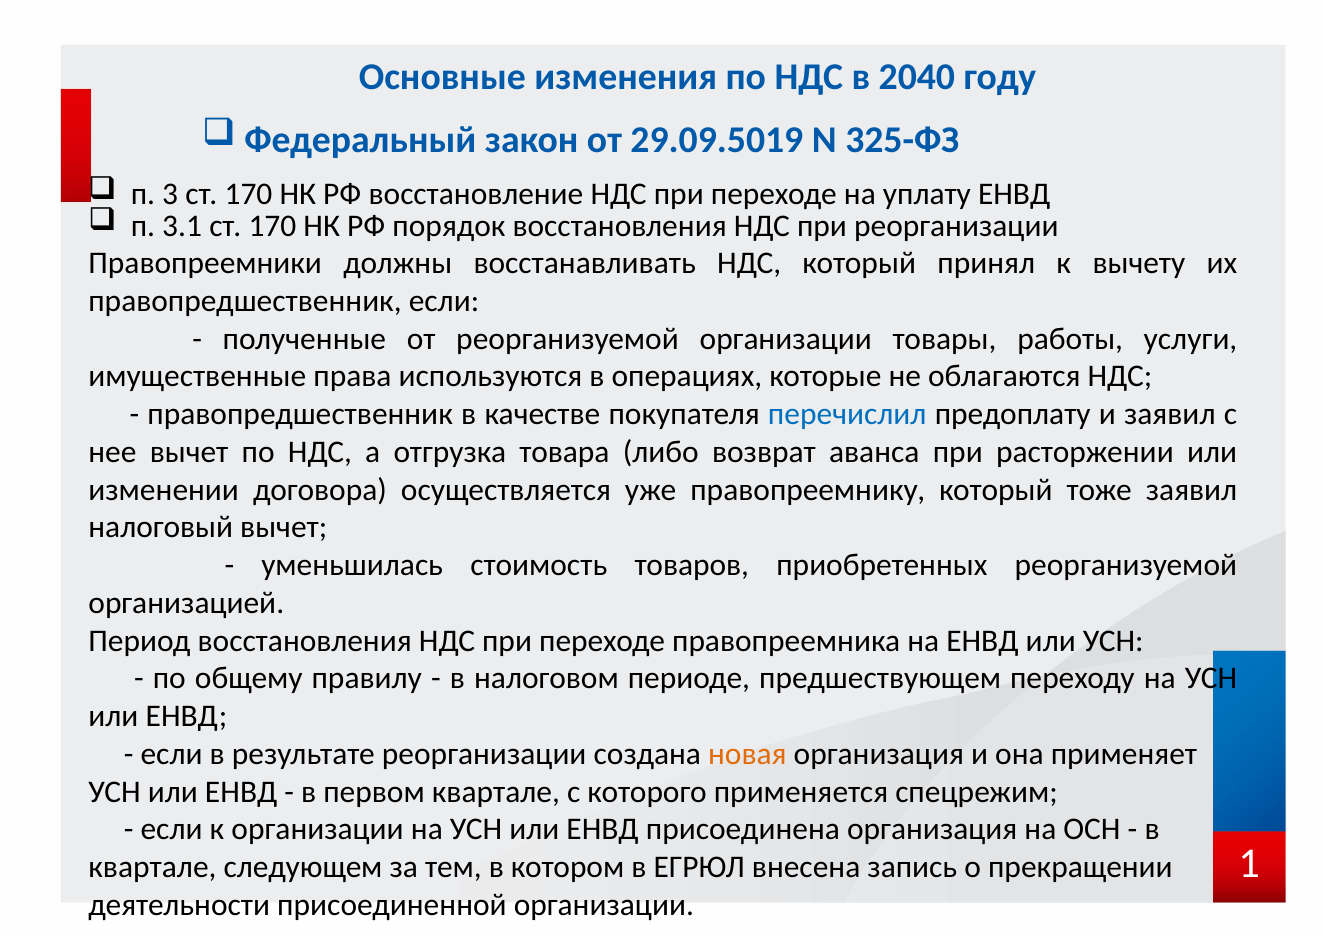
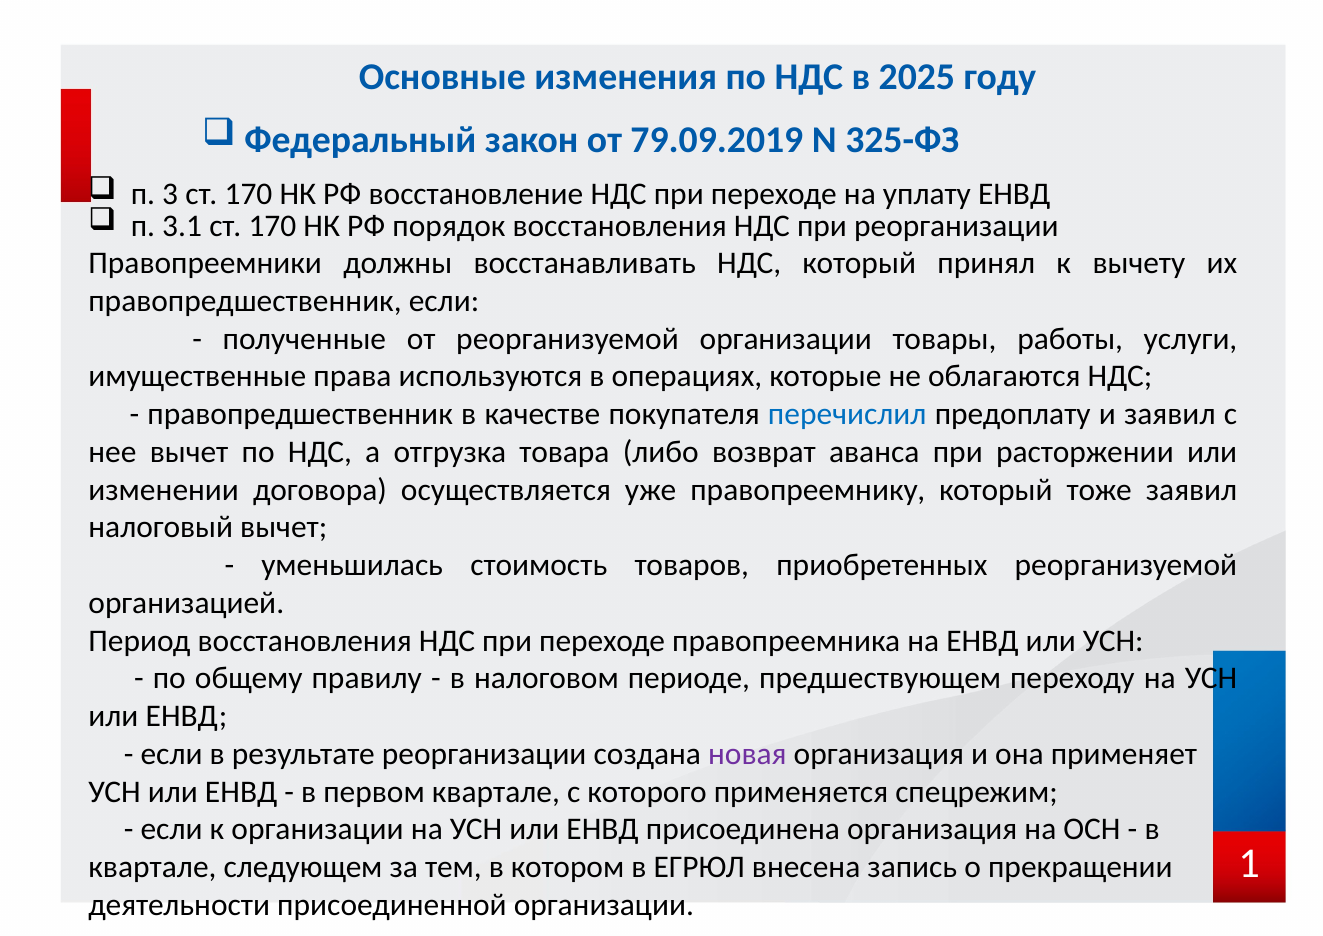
2040: 2040 -> 2025
29.09.5019: 29.09.5019 -> 79.09.2019
новая colour: orange -> purple
